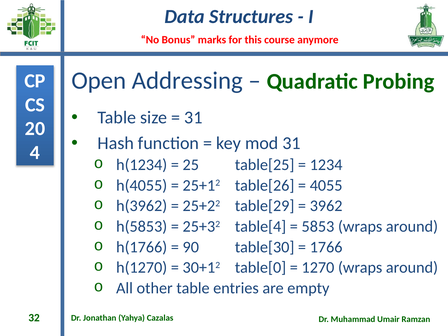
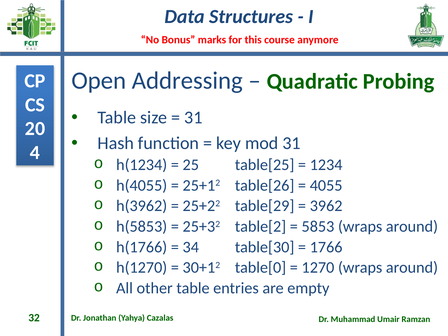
table[4: table[4 -> table[2
90: 90 -> 34
